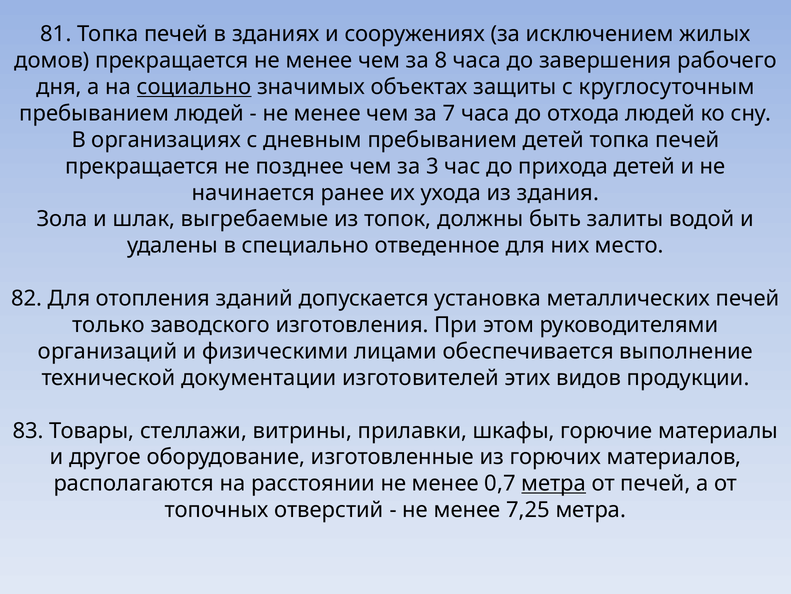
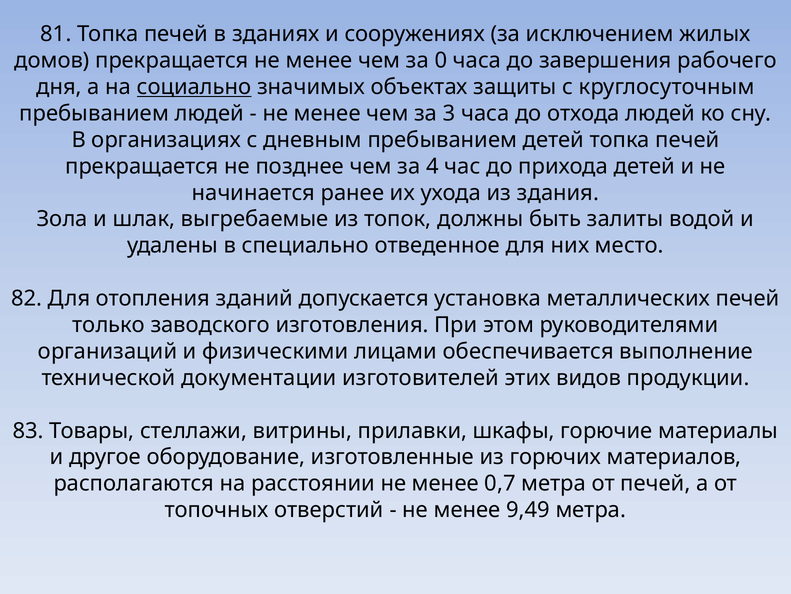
8: 8 -> 0
7: 7 -> 3
3: 3 -> 4
метра at (554, 483) underline: present -> none
7,25: 7,25 -> 9,49
